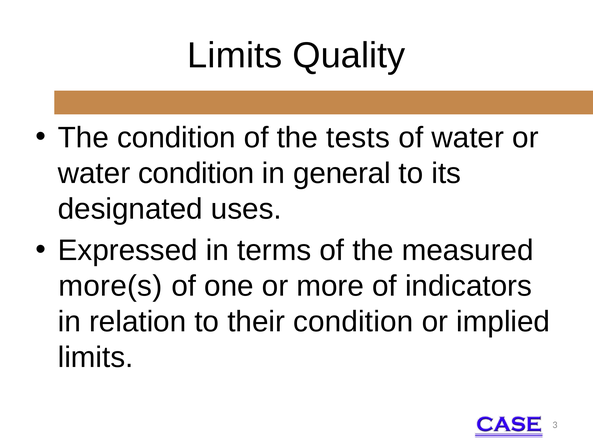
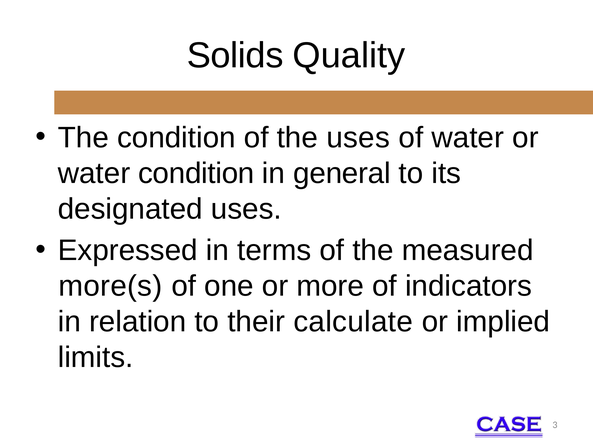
Limits at (235, 55): Limits -> Solids
the tests: tests -> uses
their condition: condition -> calculate
